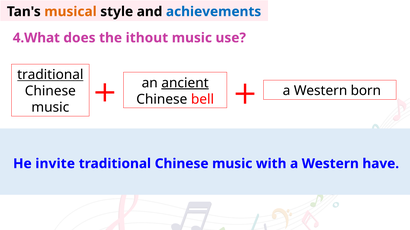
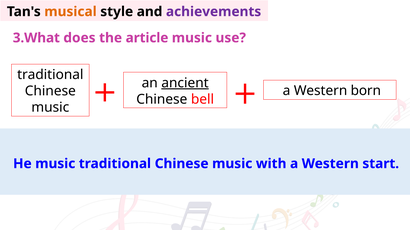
achievements colour: blue -> purple
4.What: 4.What -> 3.What
ithout: ithout -> article
traditional at (50, 75) underline: present -> none
He invite: invite -> music
have: have -> start
